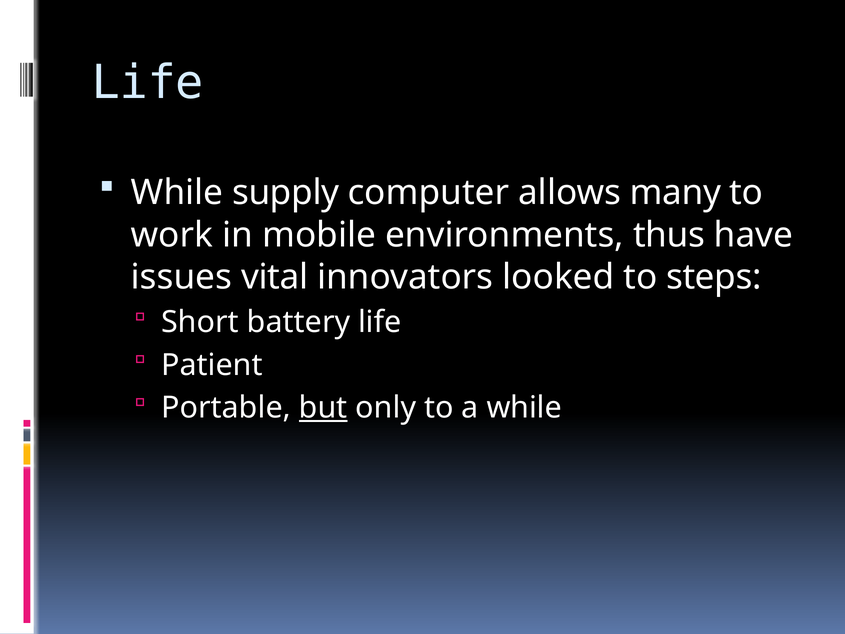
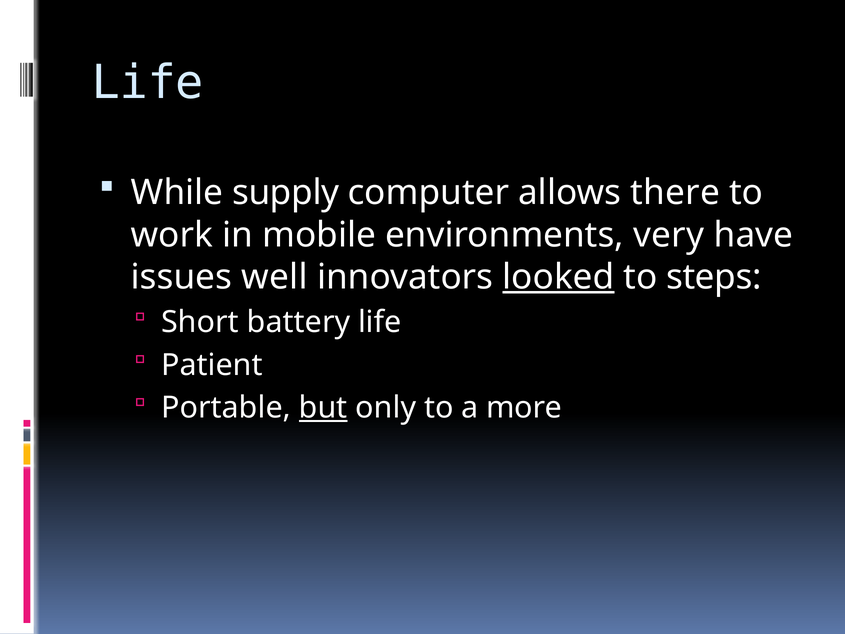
many: many -> there
thus: thus -> very
vital: vital -> well
looked underline: none -> present
a while: while -> more
